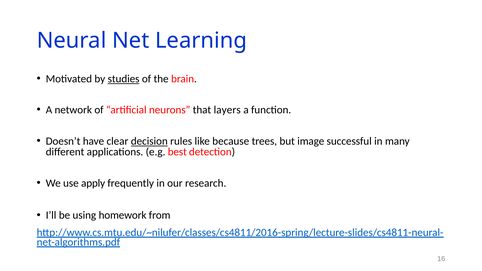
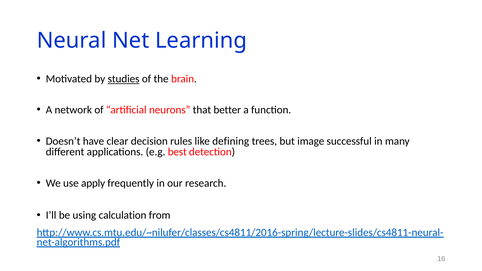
layers: layers -> better
decision underline: present -> none
because: because -> defining
homework: homework -> calculation
